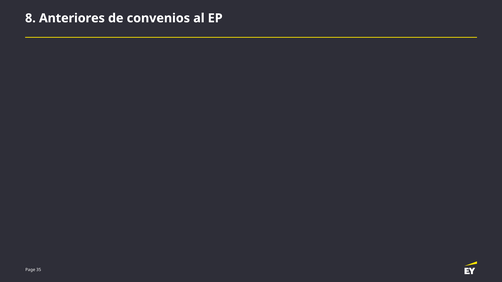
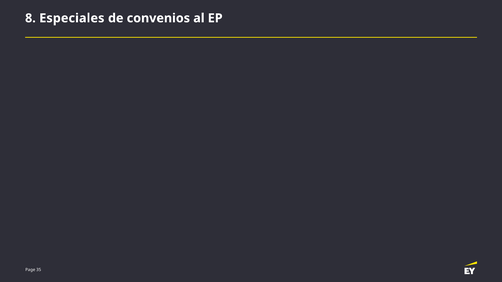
Anteriores: Anteriores -> Especiales
